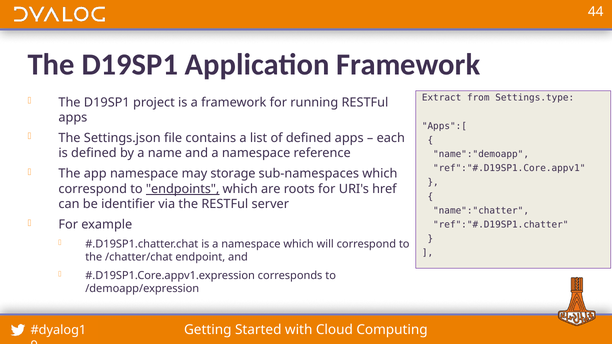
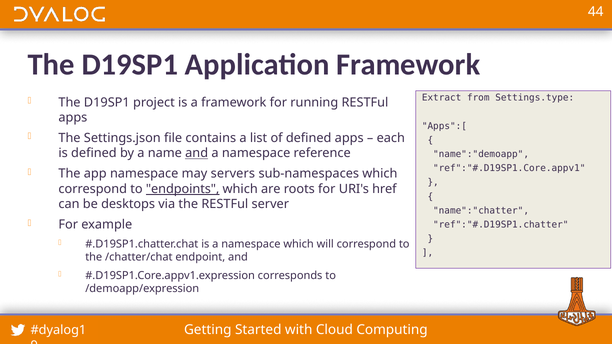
and at (197, 153) underline: none -> present
storage: storage -> servers
identifier: identifier -> desktops
